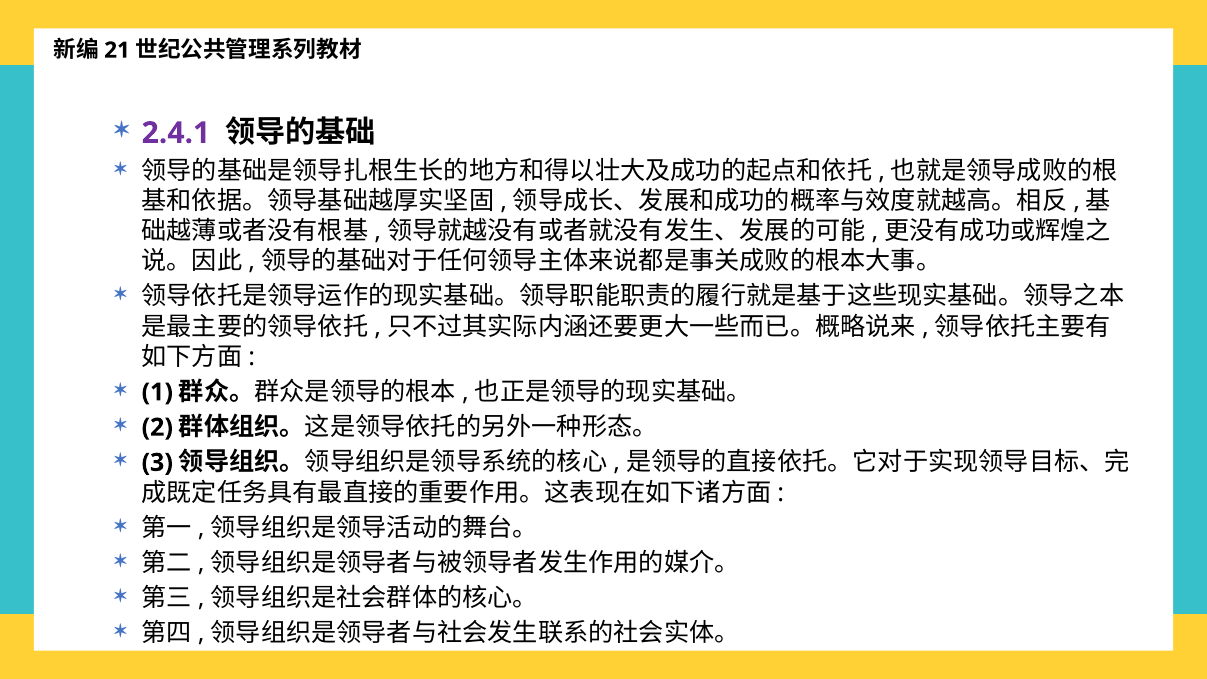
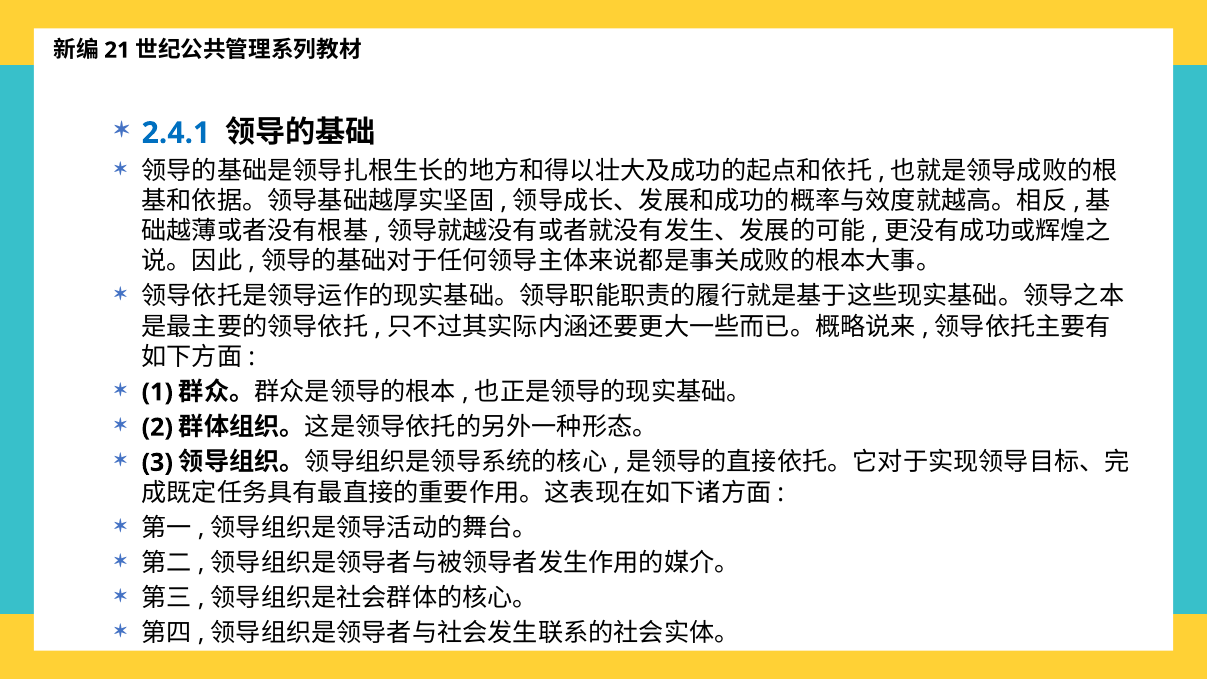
2.4.1 colour: purple -> blue
